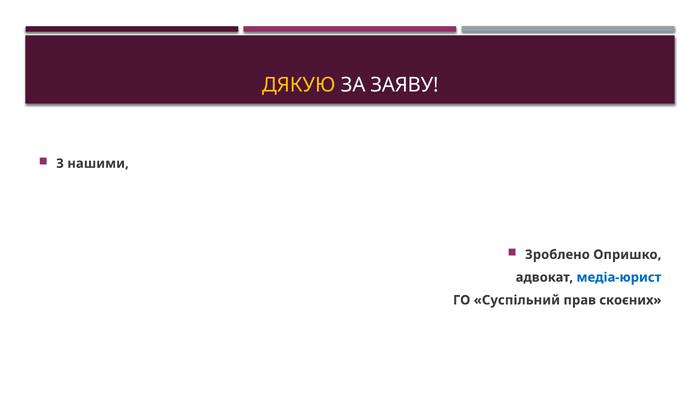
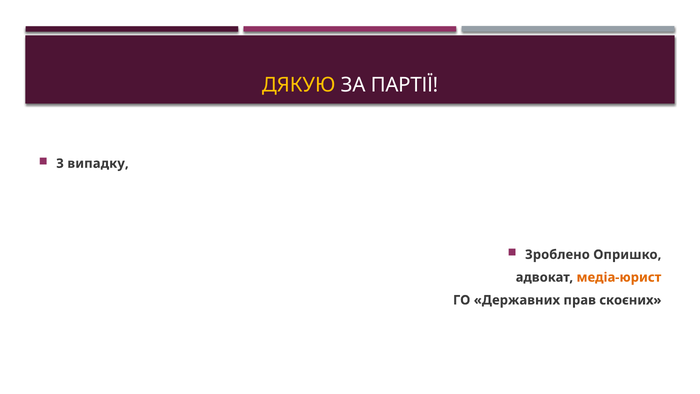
ЗАЯВУ: ЗАЯВУ -> ПАРТІЇ
нашими: нашими -> випадку
медіа-юрист colour: blue -> orange
Суспільний: Суспільний -> Державних
